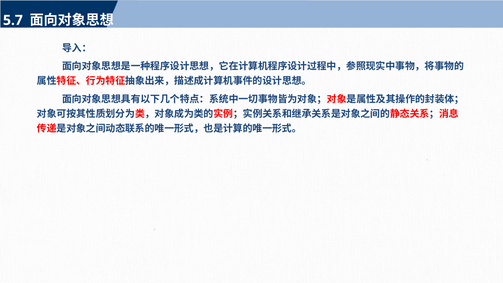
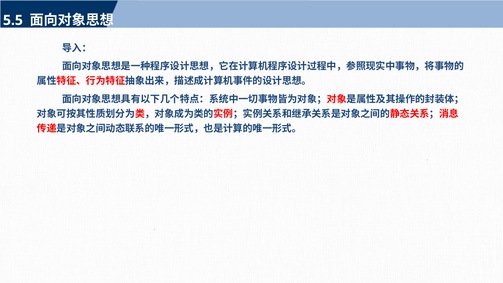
5.7: 5.7 -> 5.5
